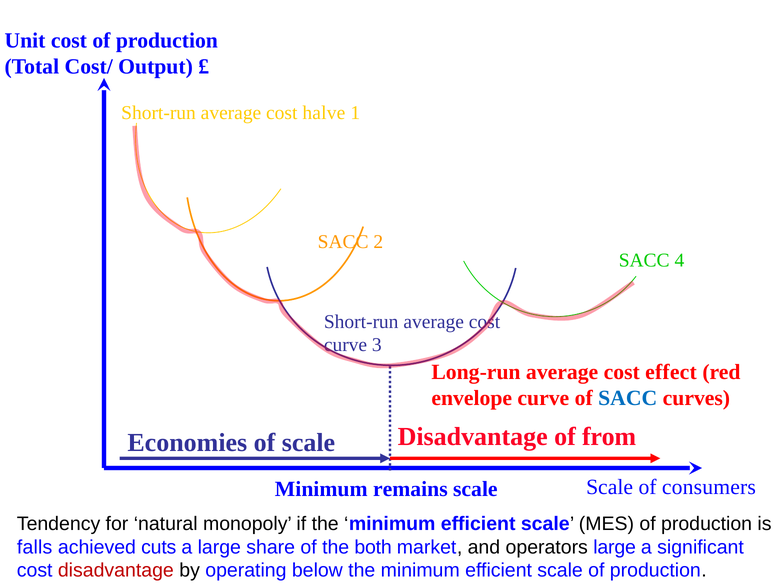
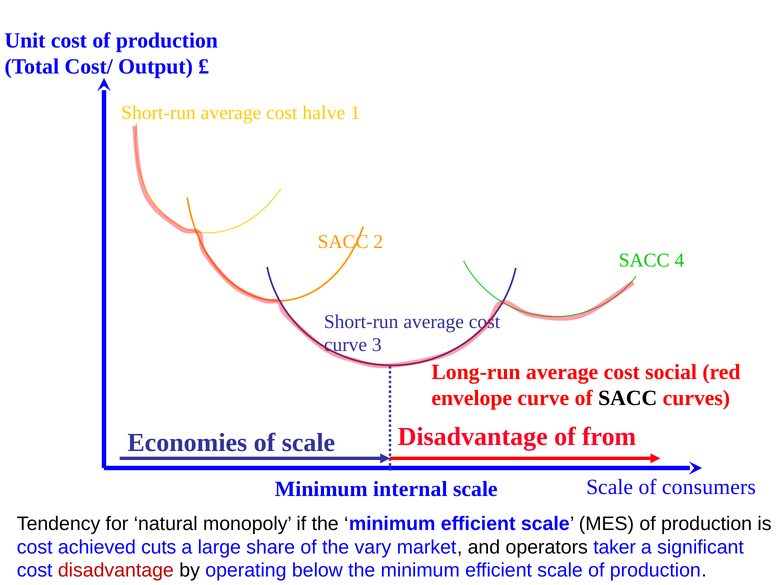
effect: effect -> social
SACC at (628, 398) colour: blue -> black
remains: remains -> internal
falls at (35, 547): falls -> cost
both: both -> vary
operators large: large -> taker
